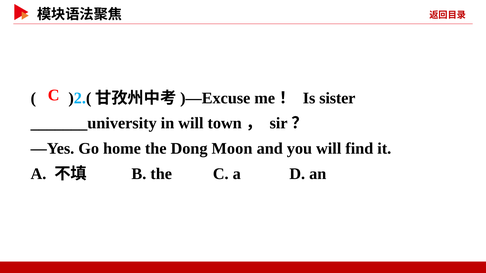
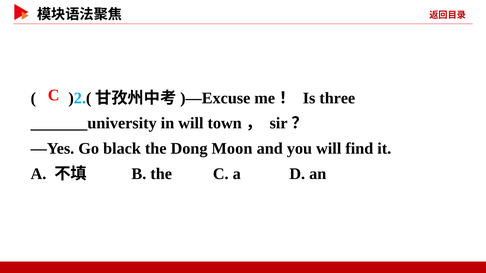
sister: sister -> three
home: home -> black
